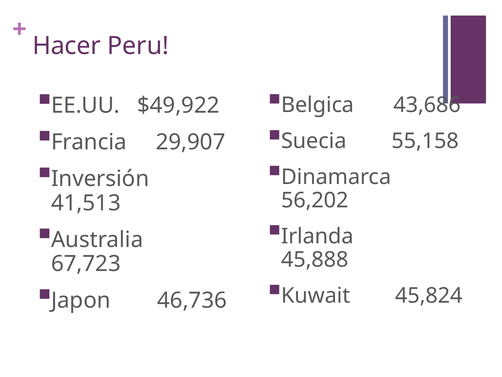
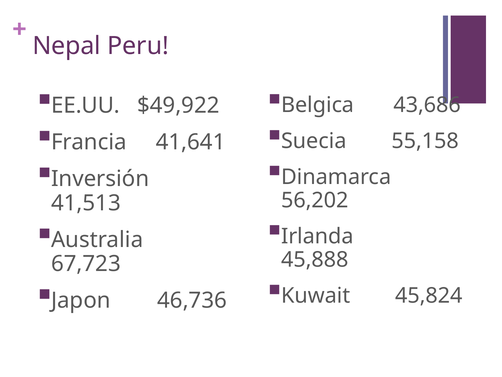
Hacer: Hacer -> Nepal
29,907: 29,907 -> 41,641
